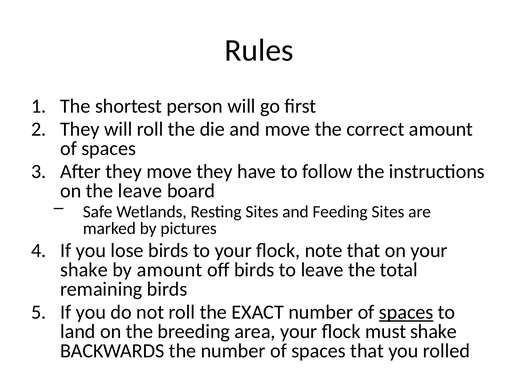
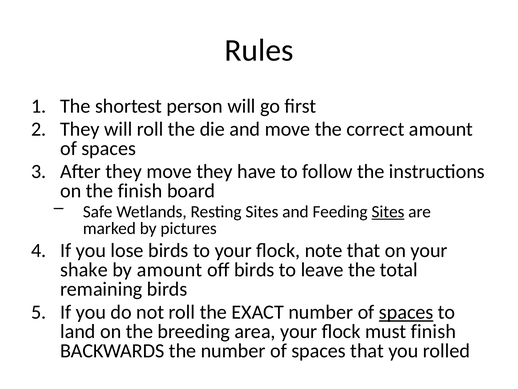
the leave: leave -> finish
Sites at (388, 211) underline: none -> present
must shake: shake -> finish
